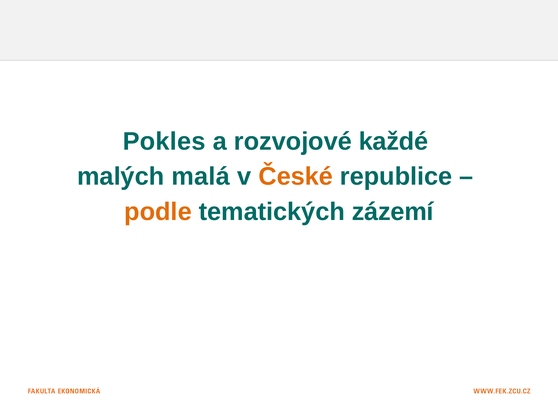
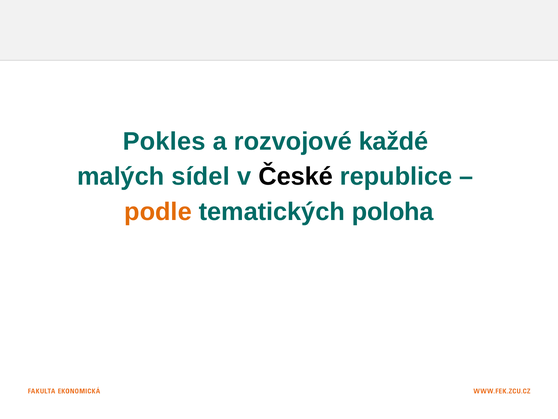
malá: malá -> sídel
České colour: orange -> black
zázemí: zázemí -> poloha
